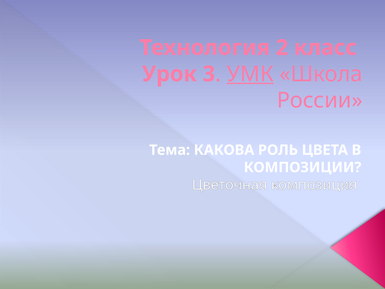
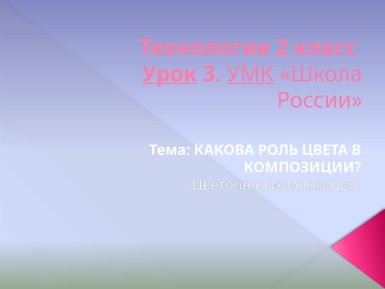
Урок underline: none -> present
